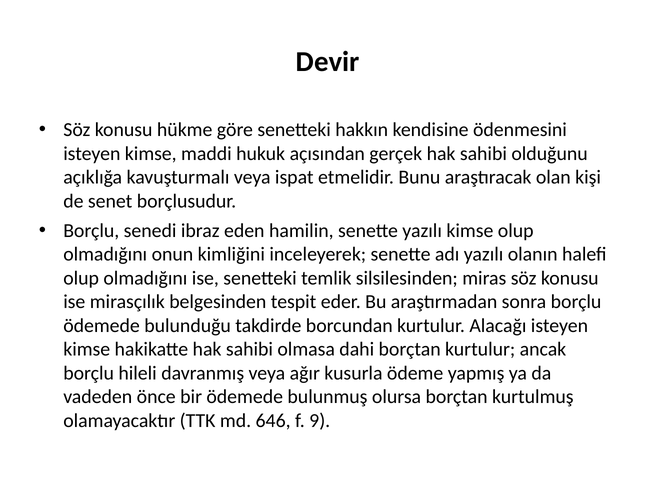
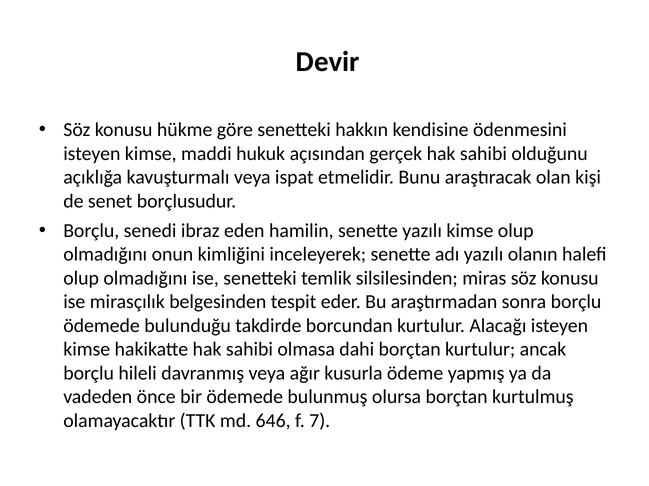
9: 9 -> 7
